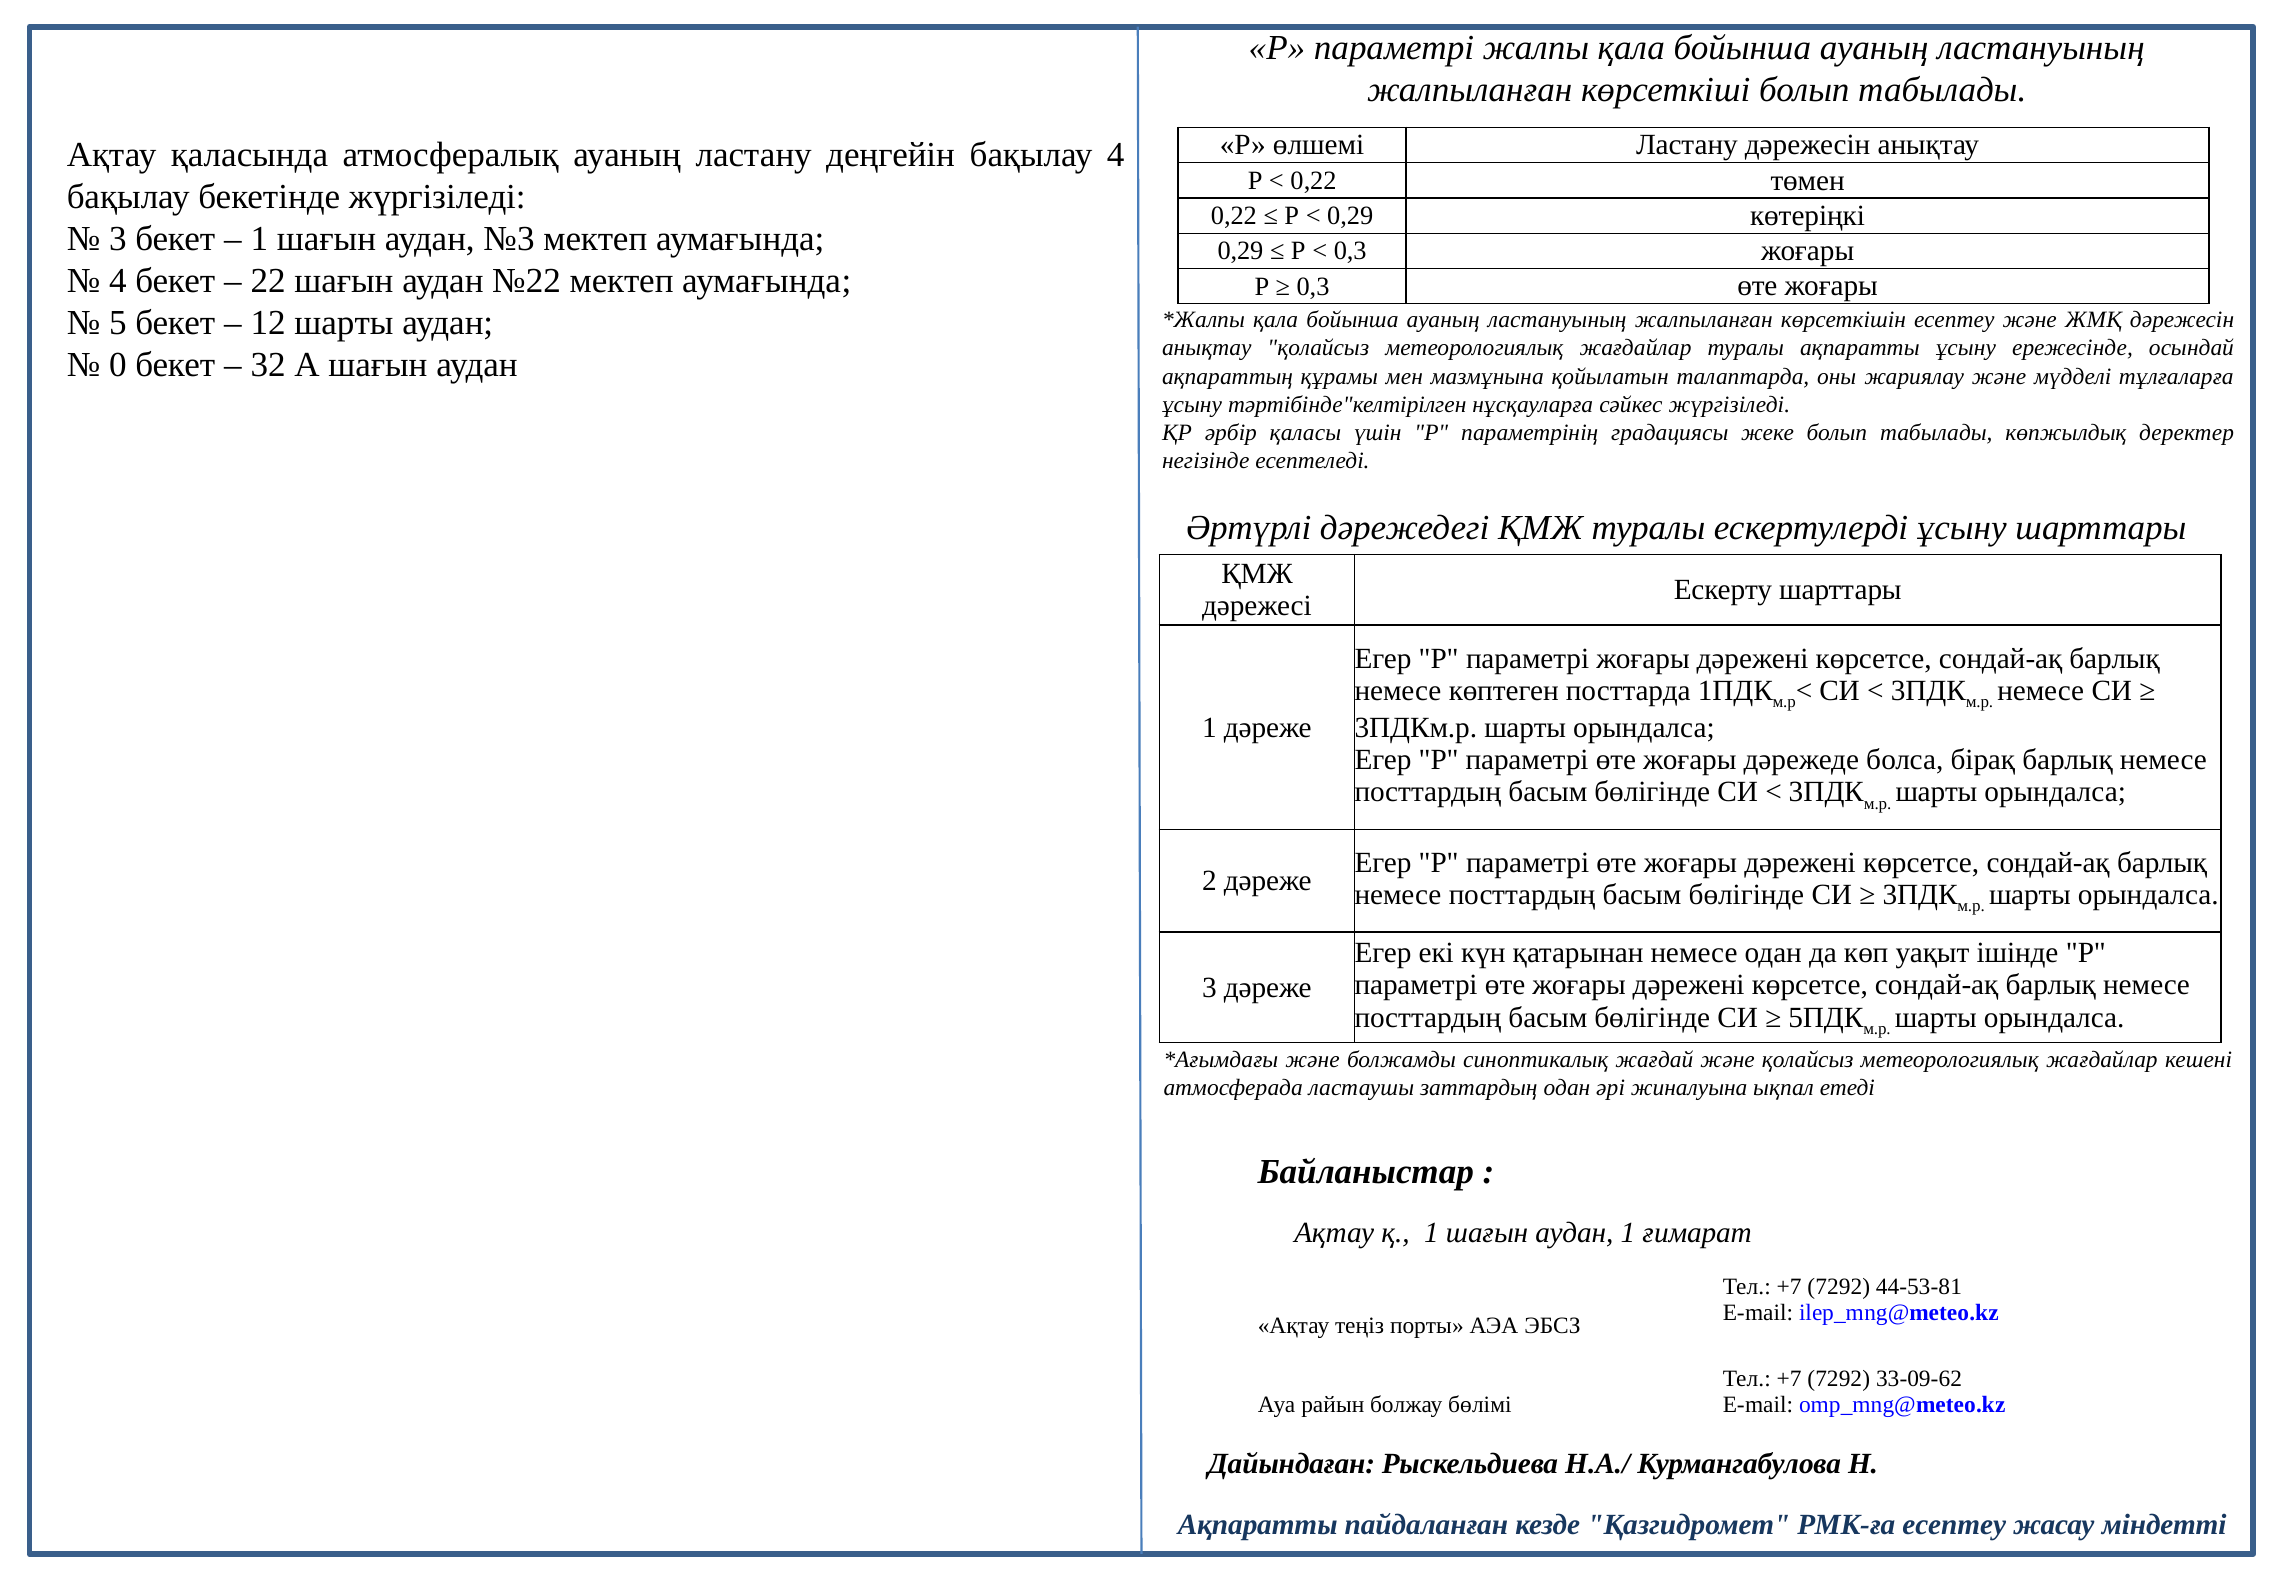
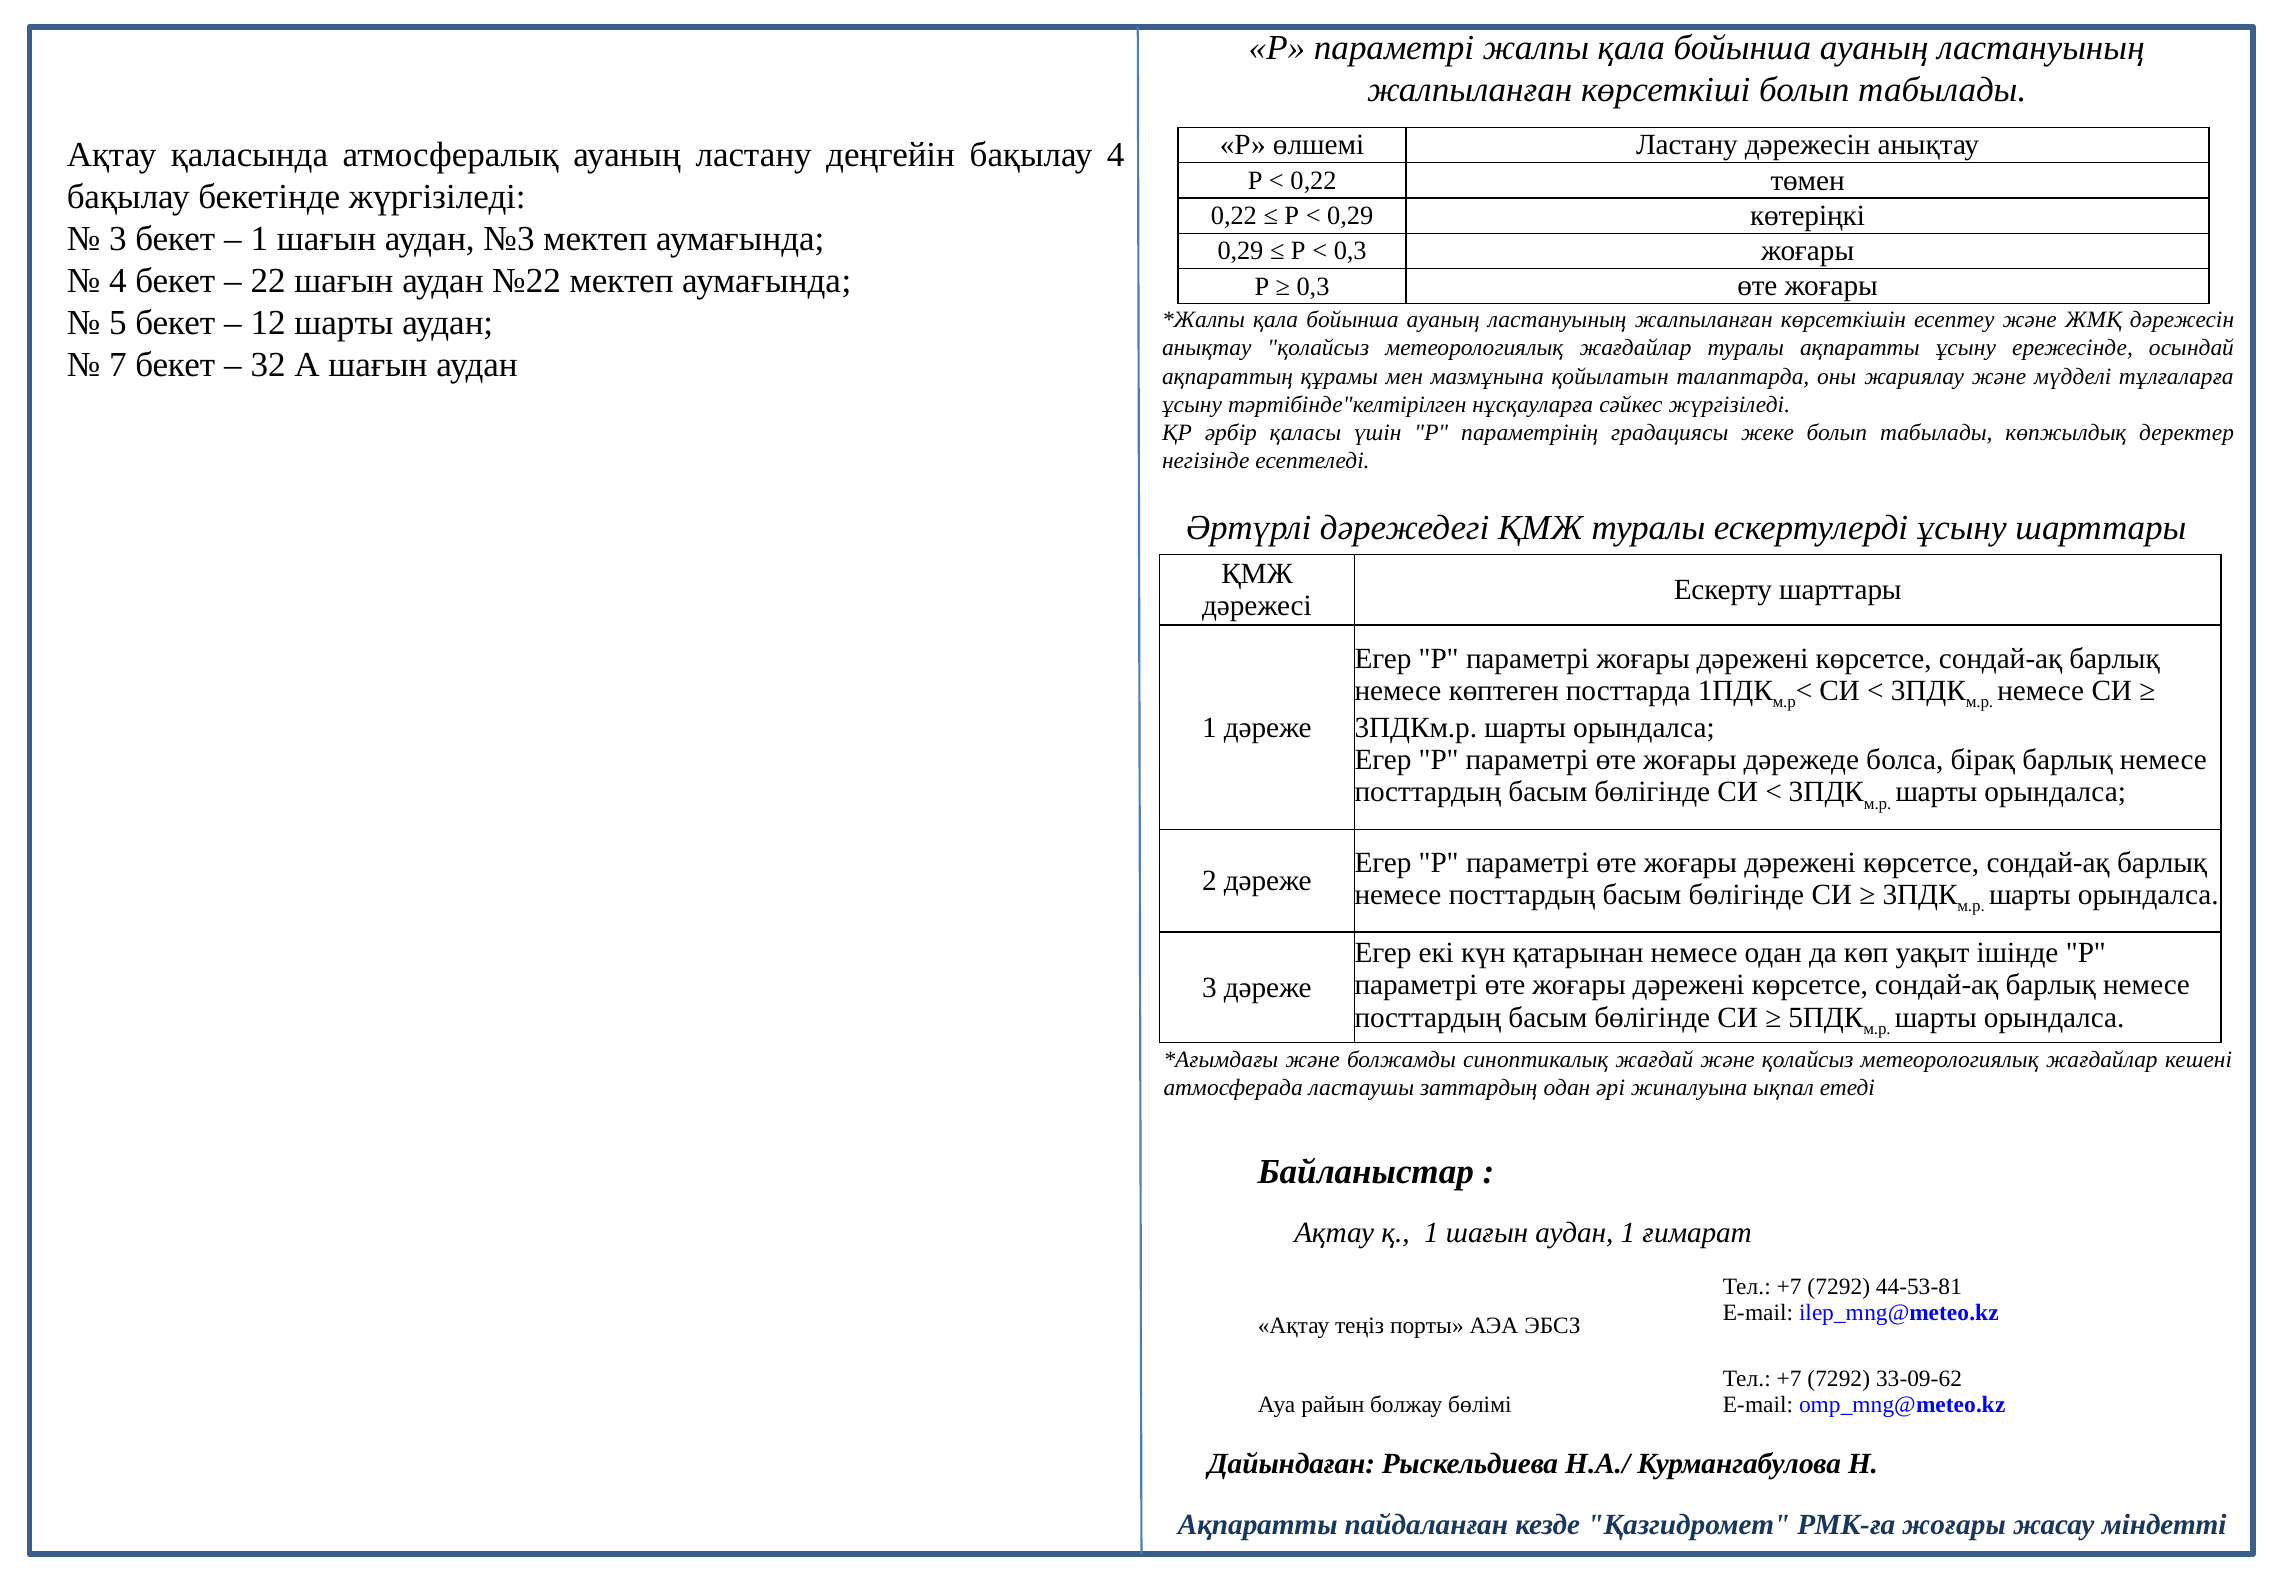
0: 0 -> 7
РМК-ға есептеу: есептеу -> жоғары
